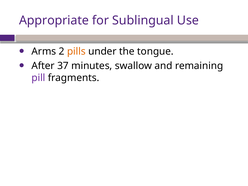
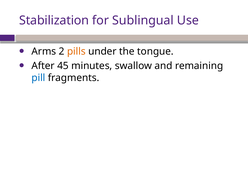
Appropriate: Appropriate -> Stabilization
37: 37 -> 45
pill colour: purple -> blue
